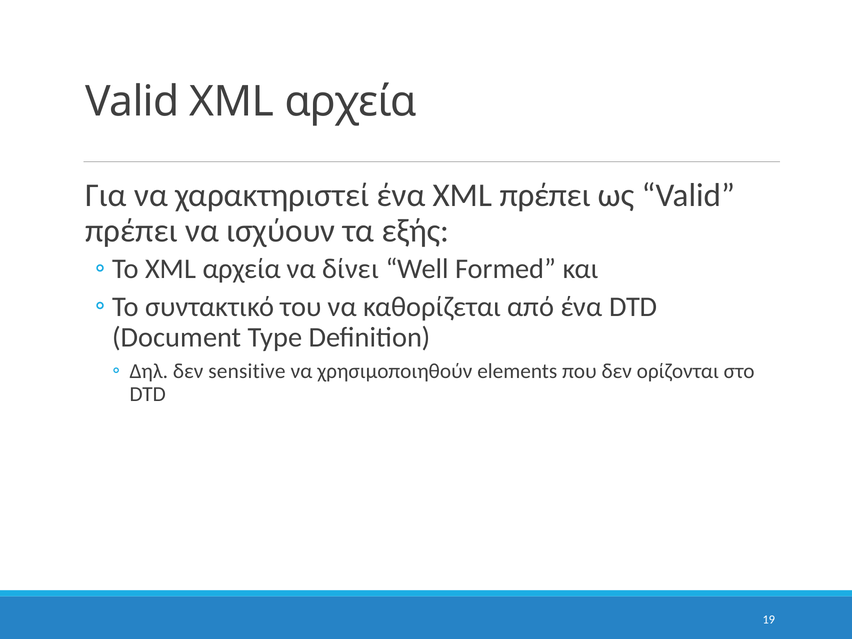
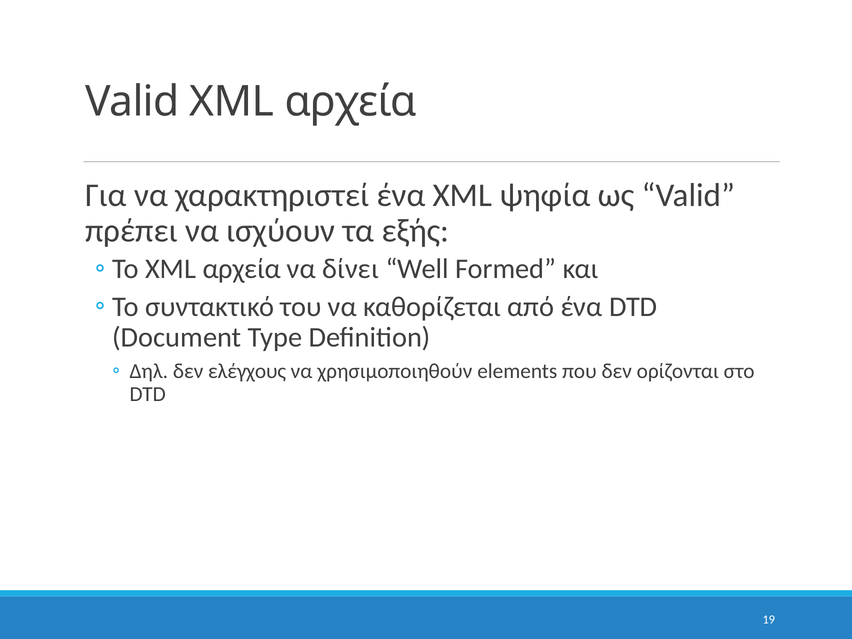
XML πρέπει: πρέπει -> ψηφία
sensitive: sensitive -> ελέγχους
